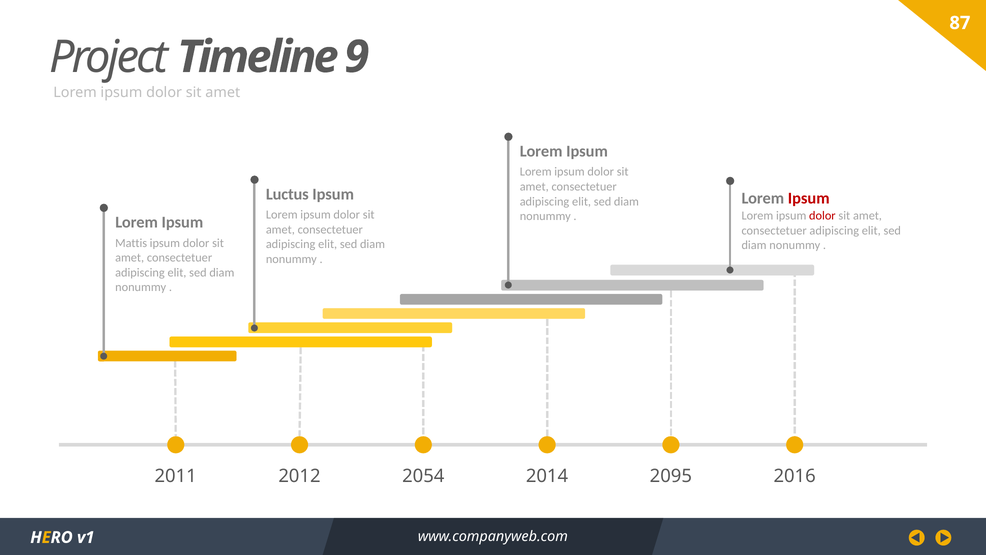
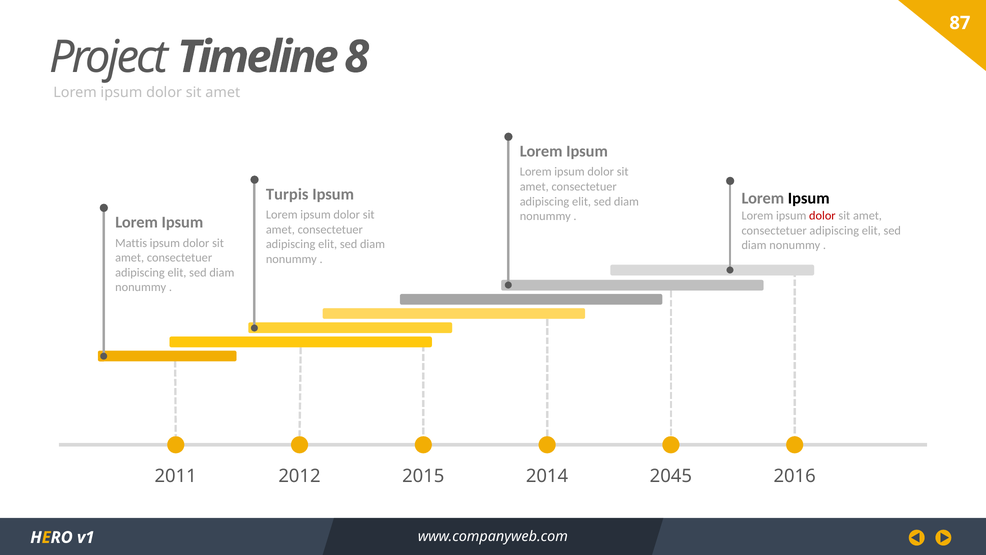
9: 9 -> 8
Luctus: Luctus -> Turpis
Ipsum at (809, 198) colour: red -> black
2054: 2054 -> 2015
2095: 2095 -> 2045
